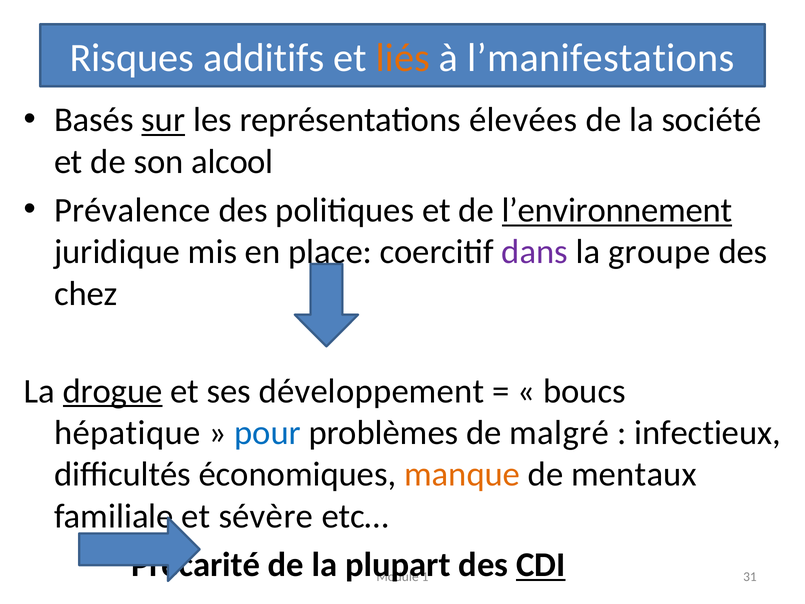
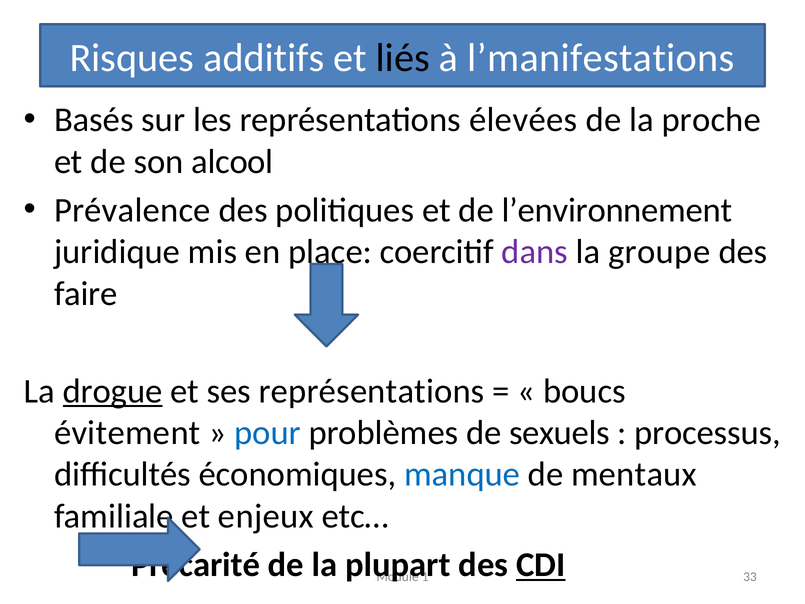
liés colour: orange -> black
sur underline: present -> none
société: société -> proche
l’environnement underline: present -> none
chez: chez -> faire
ses développement: développement -> représentations
hépatique: hépatique -> évitement
malgré: malgré -> sexuels
infectieux: infectieux -> processus
manque colour: orange -> blue
sévère: sévère -> enjeux
31: 31 -> 33
